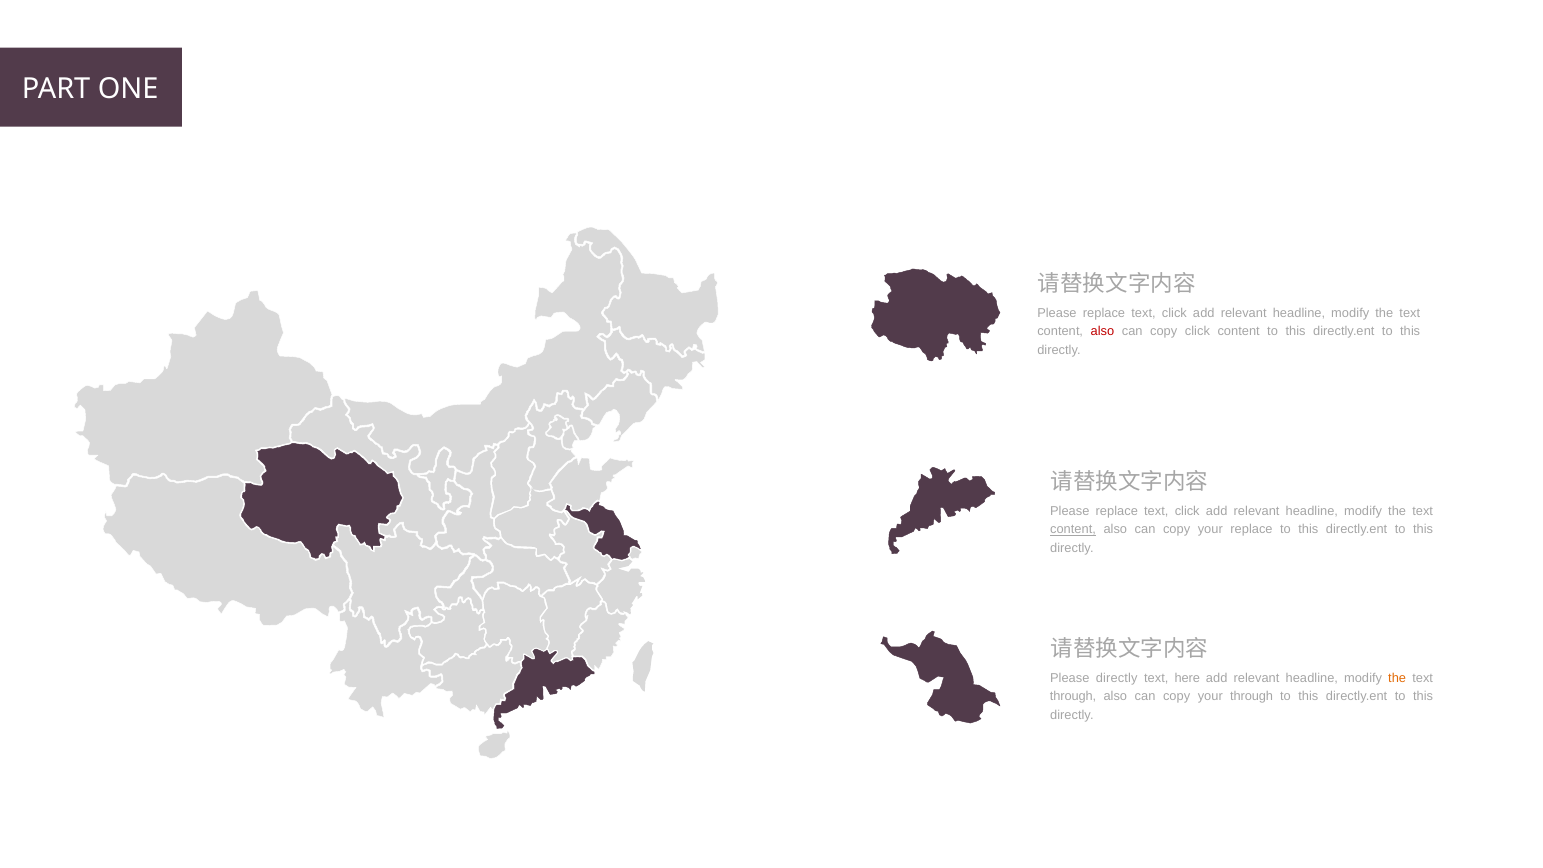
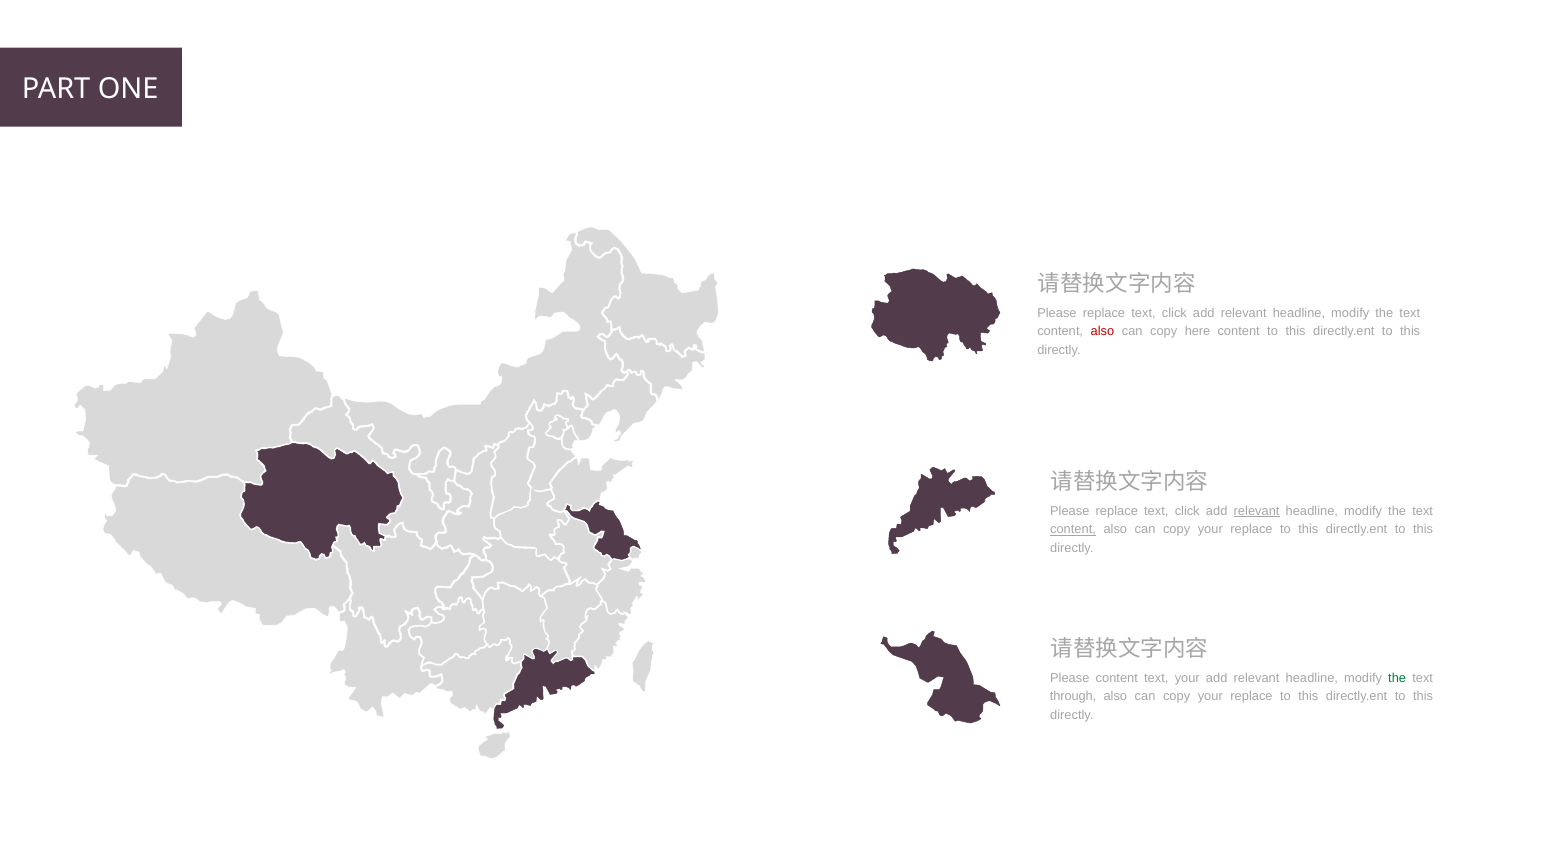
copy click: click -> here
relevant at (1257, 511) underline: none -> present
Please directly: directly -> content
text here: here -> your
the at (1397, 678) colour: orange -> green
through at (1252, 696): through -> replace
